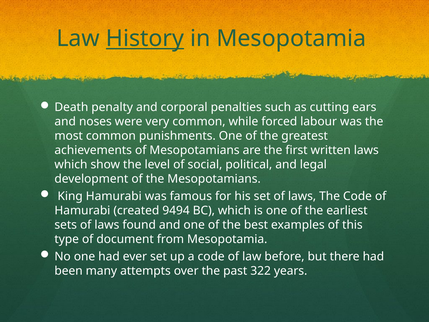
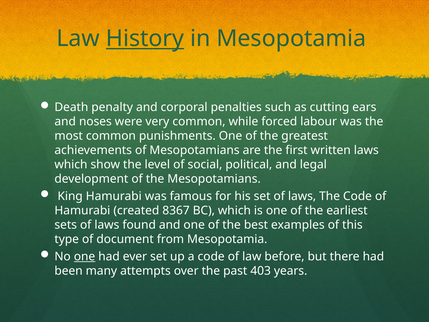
9494: 9494 -> 8367
one at (85, 256) underline: none -> present
322: 322 -> 403
